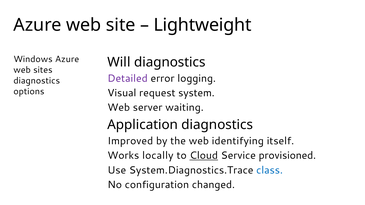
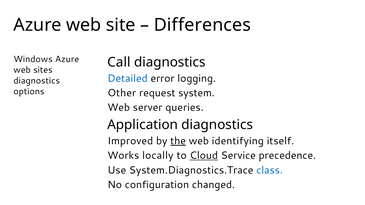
Lightweight: Lightweight -> Differences
Will: Will -> Call
Detailed colour: purple -> blue
Visual: Visual -> Other
waiting: waiting -> queries
the underline: none -> present
provisioned: provisioned -> precedence
